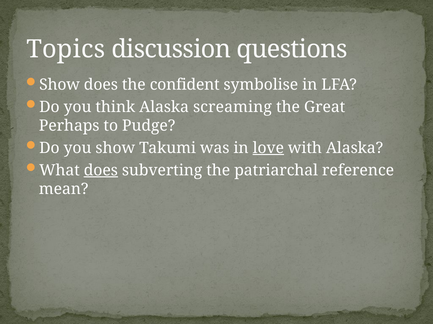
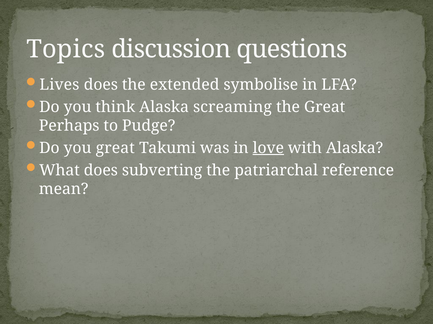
Show at (60, 85): Show -> Lives
confident: confident -> extended
you show: show -> great
does at (101, 171) underline: present -> none
